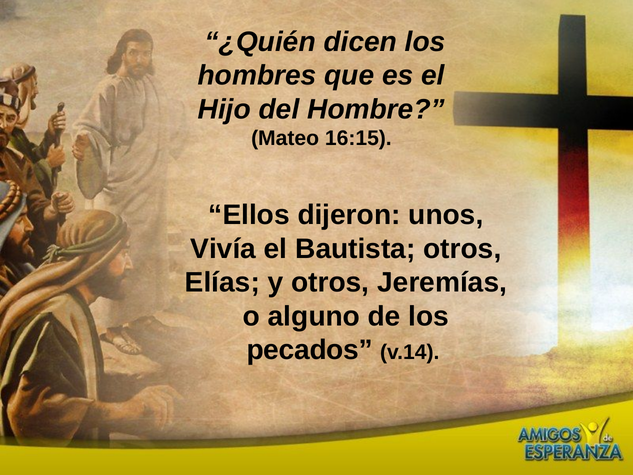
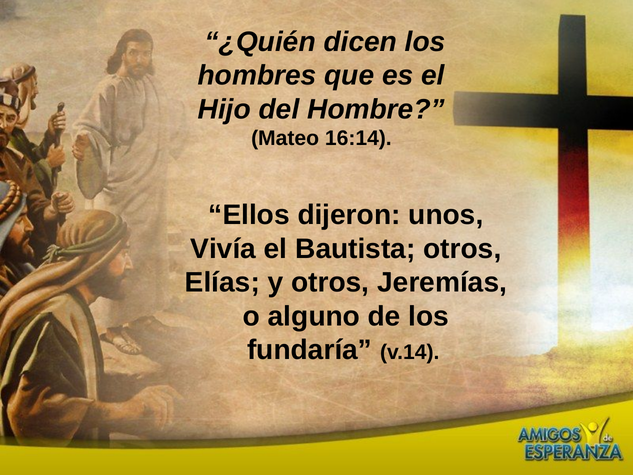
16:15: 16:15 -> 16:14
pecados: pecados -> fundaría
